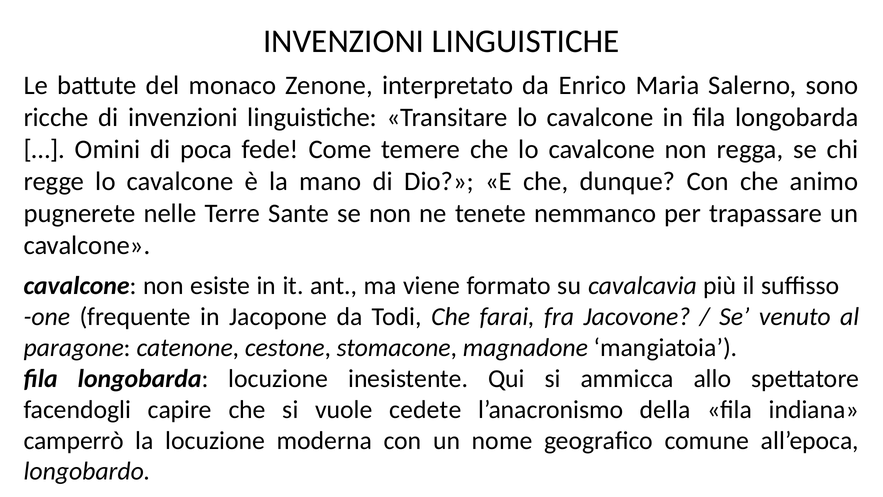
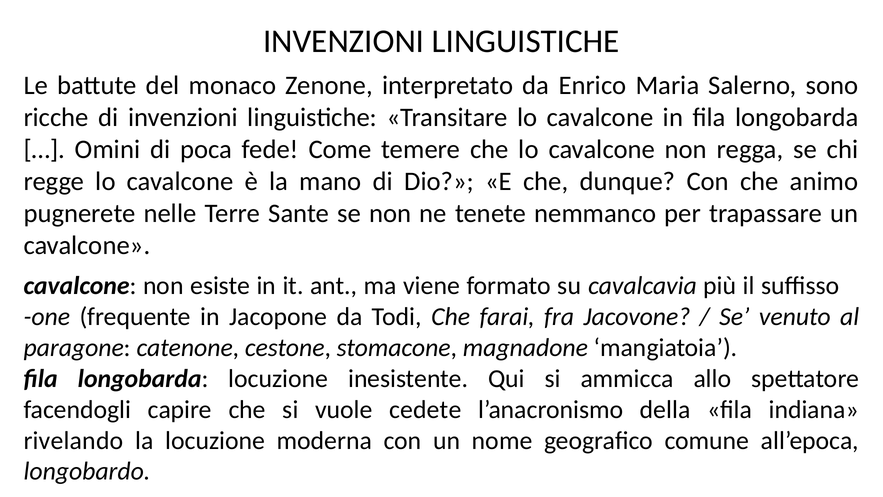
camperrò: camperrò -> rivelando
